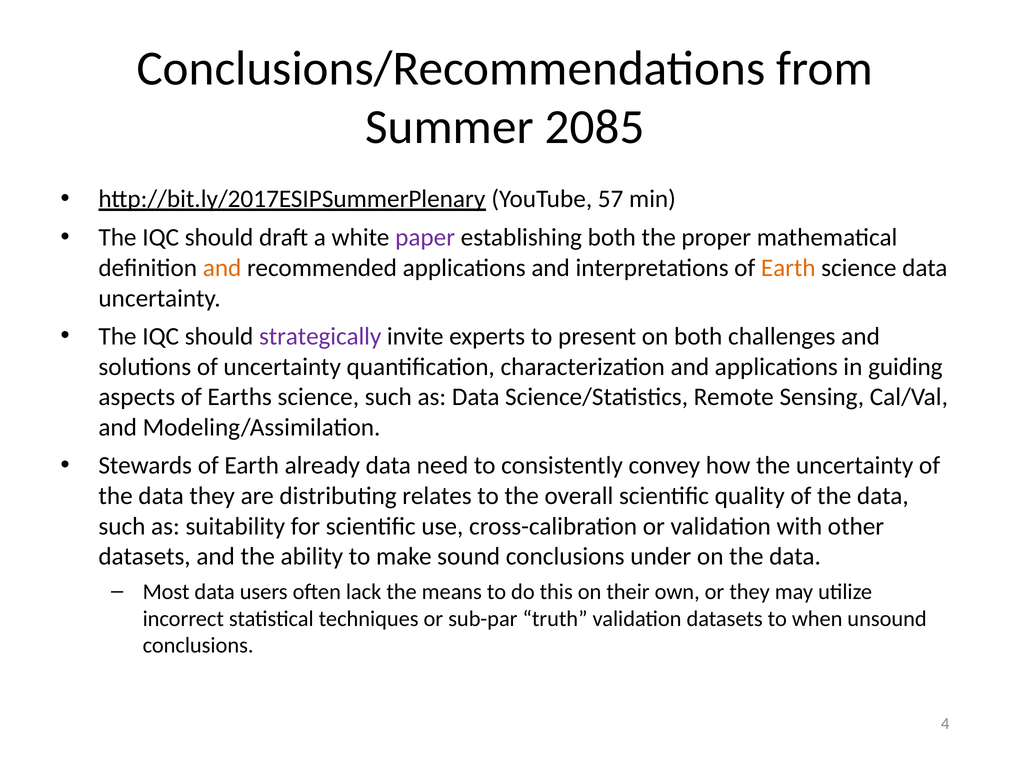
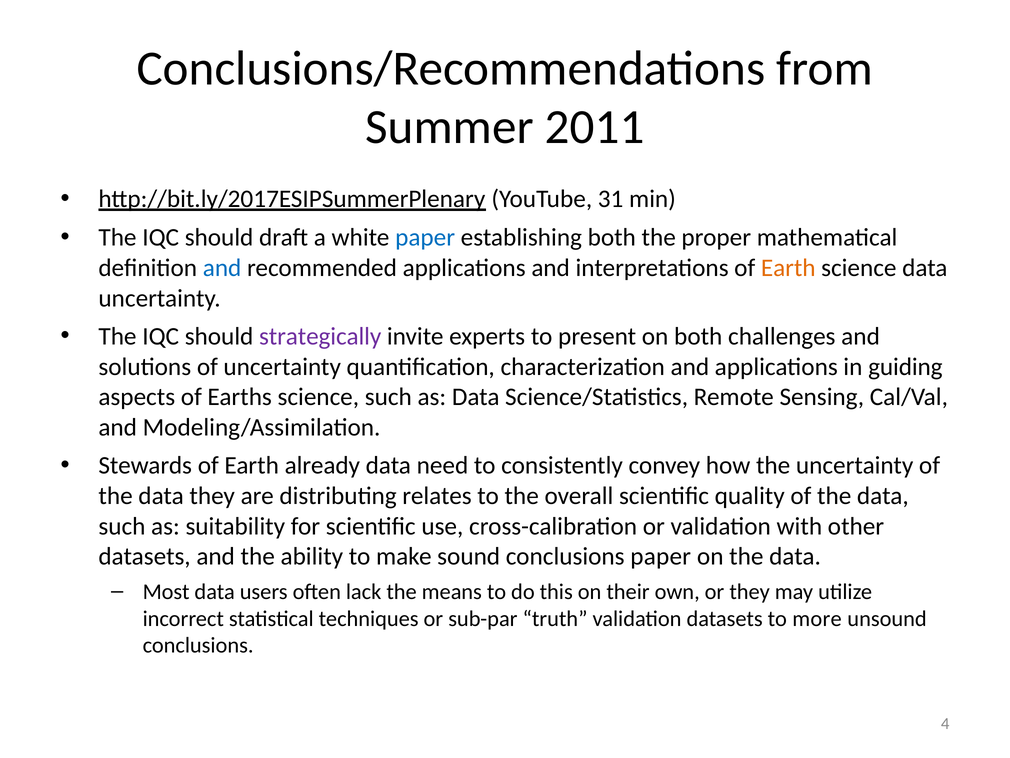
2085: 2085 -> 2011
57: 57 -> 31
paper at (425, 237) colour: purple -> blue
and at (222, 268) colour: orange -> blue
conclusions under: under -> paper
when: when -> more
